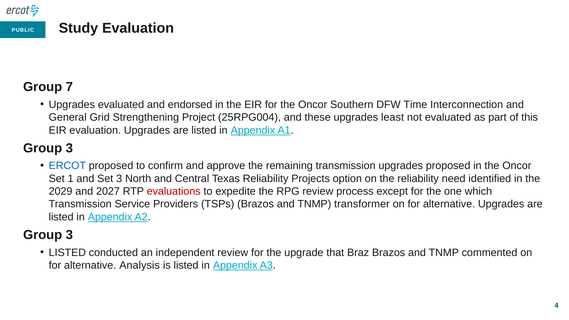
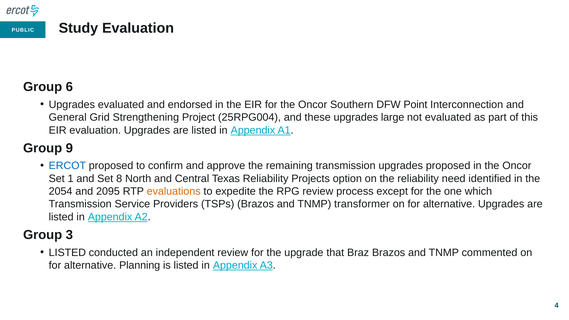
7: 7 -> 6
Time: Time -> Point
least: least -> large
3 at (69, 148): 3 -> 9
Set 3: 3 -> 8
2029: 2029 -> 2054
2027: 2027 -> 2095
evaluations colour: red -> orange
Analysis: Analysis -> Planning
